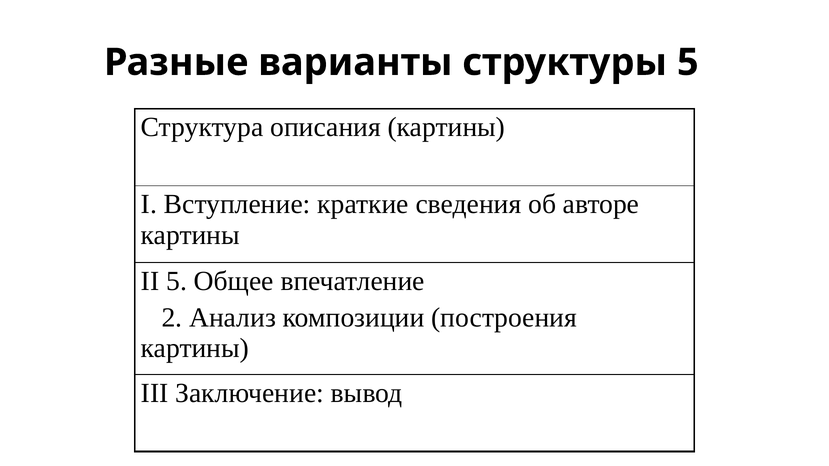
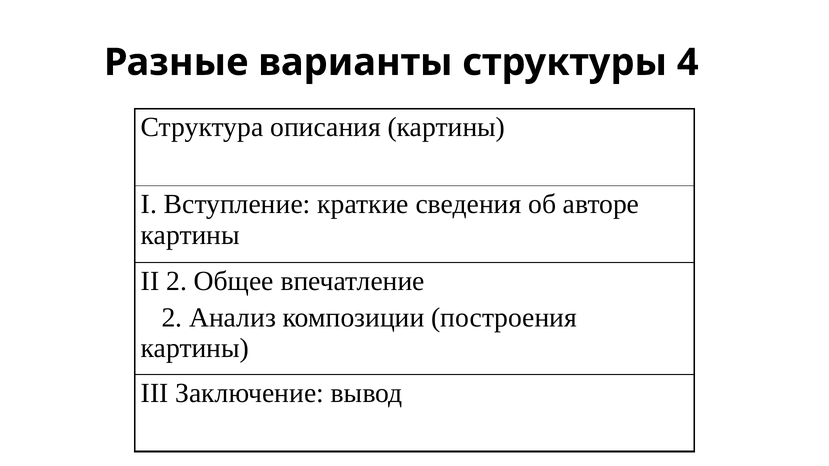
структуры 5: 5 -> 4
II 5: 5 -> 2
